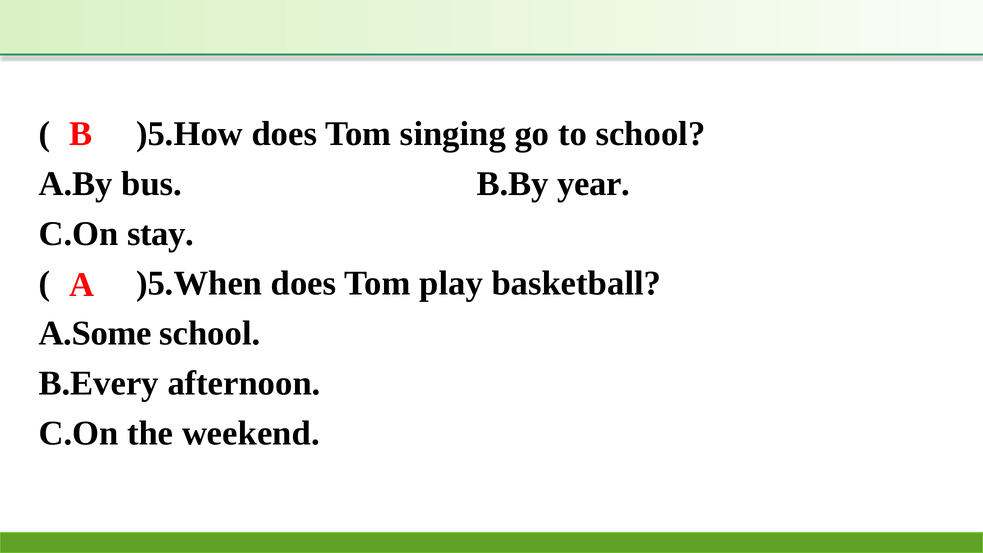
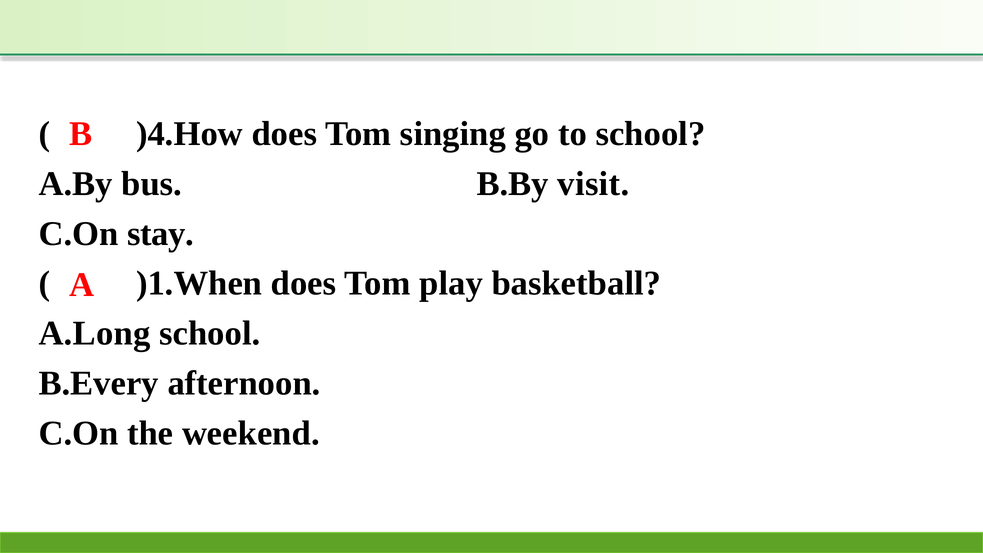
)5.How: )5.How -> )4.How
year: year -> visit
)5.When: )5.When -> )1.When
A.Some: A.Some -> A.Long
